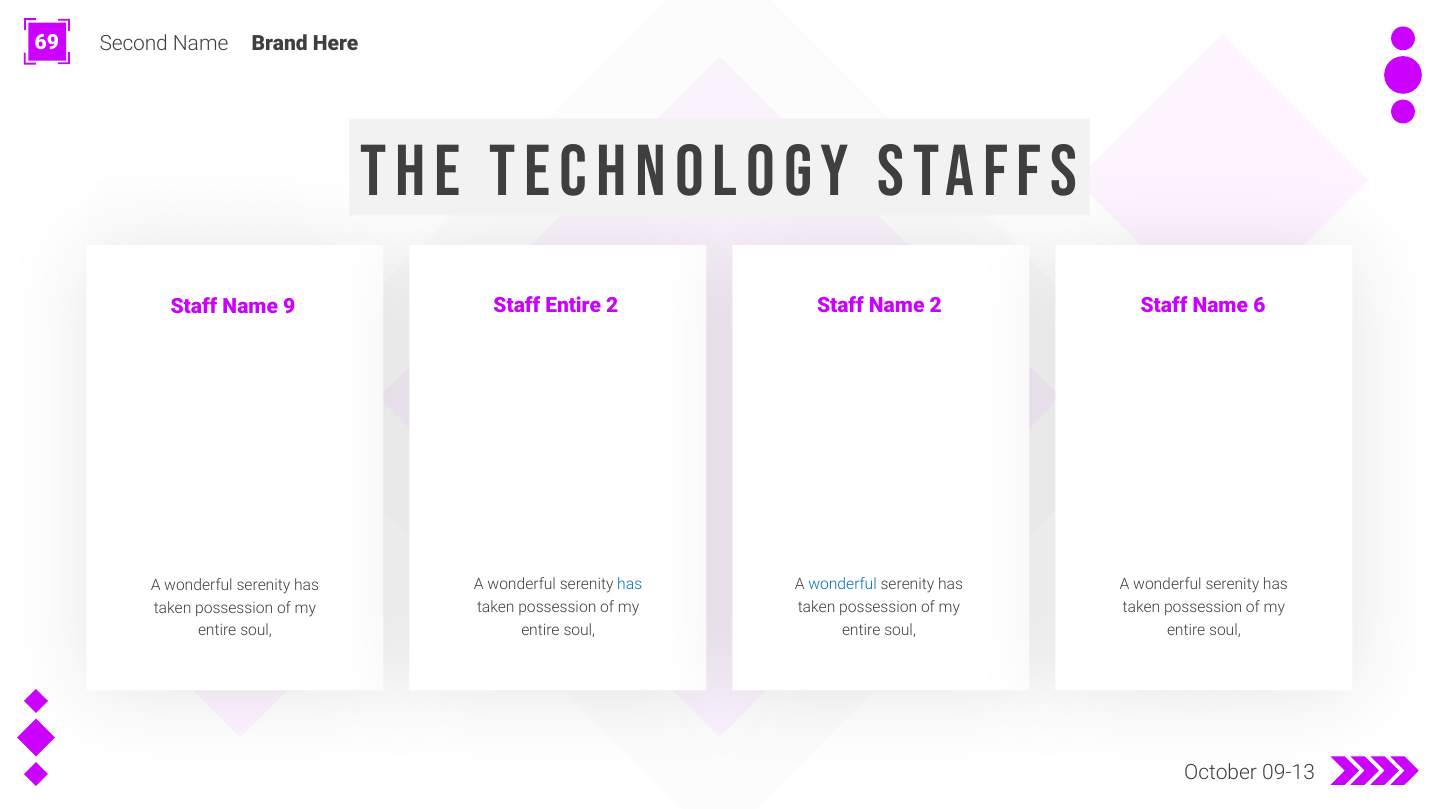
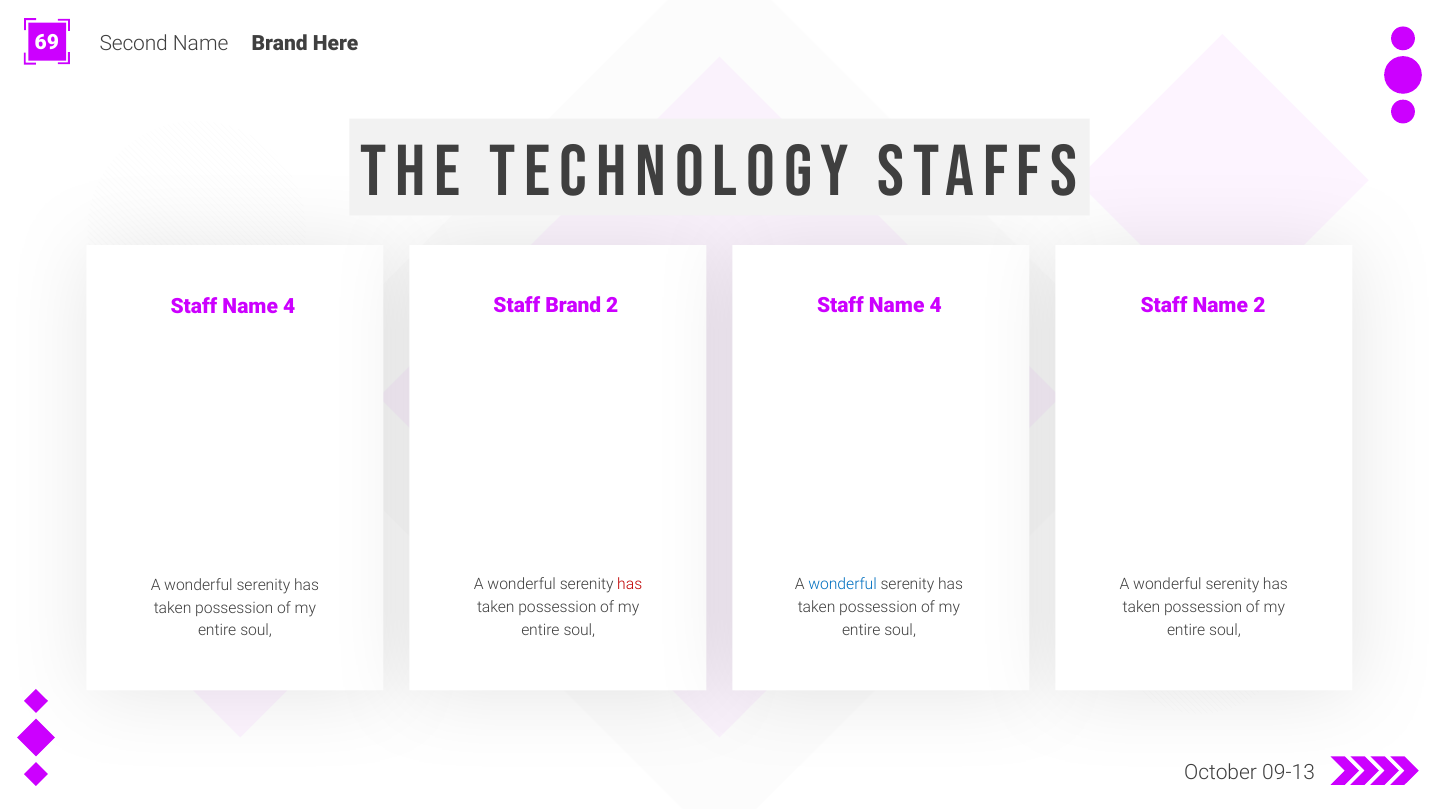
Staff Entire: Entire -> Brand
2 at (936, 306): 2 -> 4
Name 6: 6 -> 2
9 at (289, 307): 9 -> 4
has at (630, 585) colour: blue -> red
